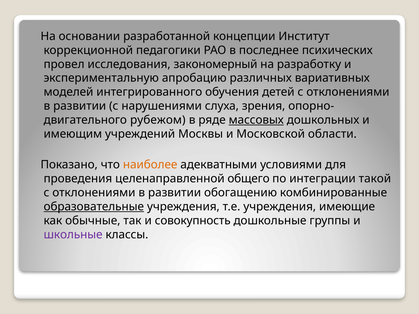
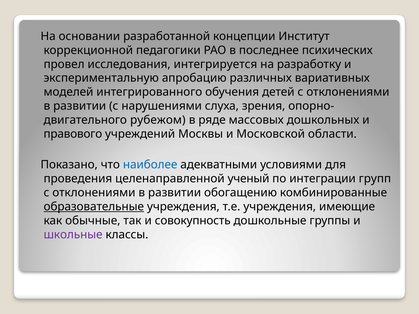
закономерный: закономерный -> интегрируется
массовых underline: present -> none
имеющим: имеющим -> правового
наиболее colour: orange -> blue
общего: общего -> ученый
такой: такой -> групп
